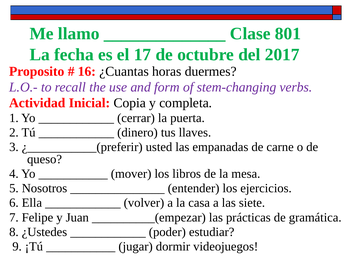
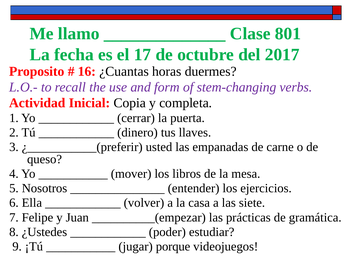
dormir: dormir -> porque
